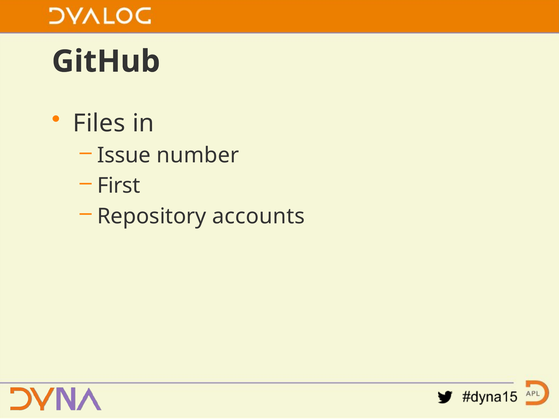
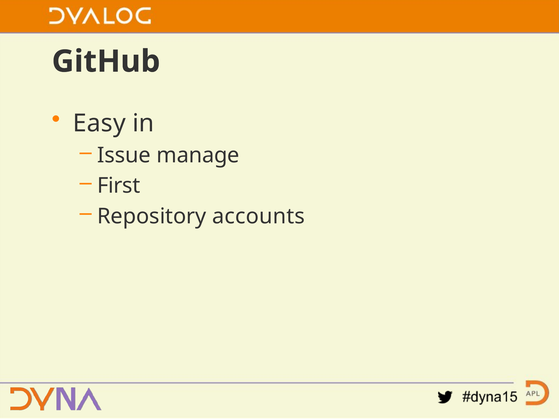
Files: Files -> Easy
number: number -> manage
